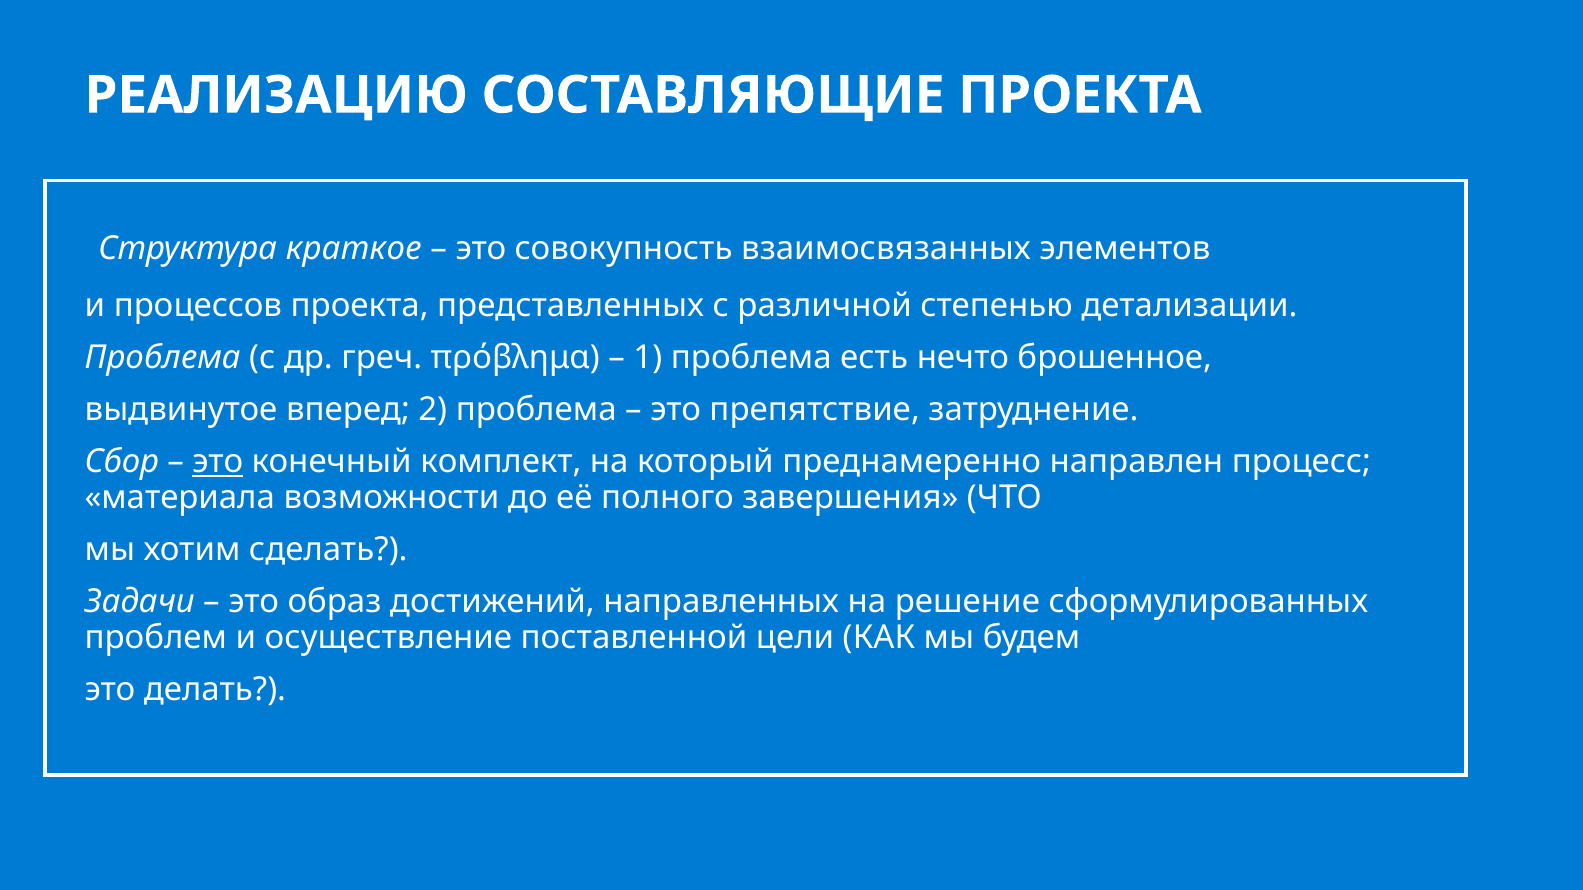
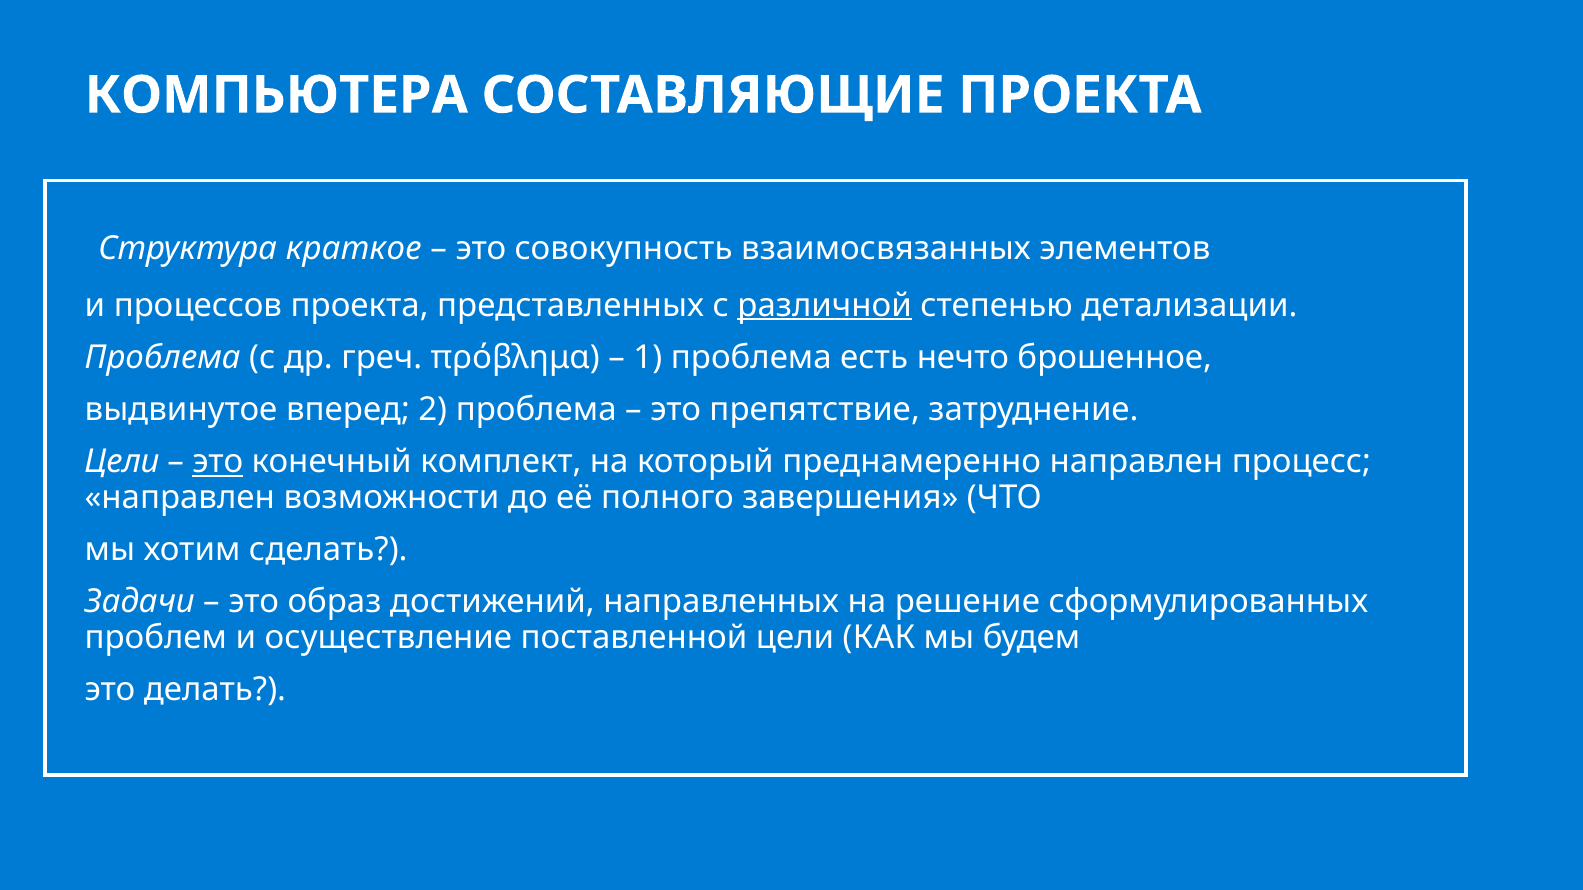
РЕАЛИЗАЦИЮ: РЕАЛИЗАЦИЮ -> КОМПЬЮТЕРА
различной underline: none -> present
Сбор at (122, 462): Сбор -> Цели
материала at (180, 498): материала -> направлен
